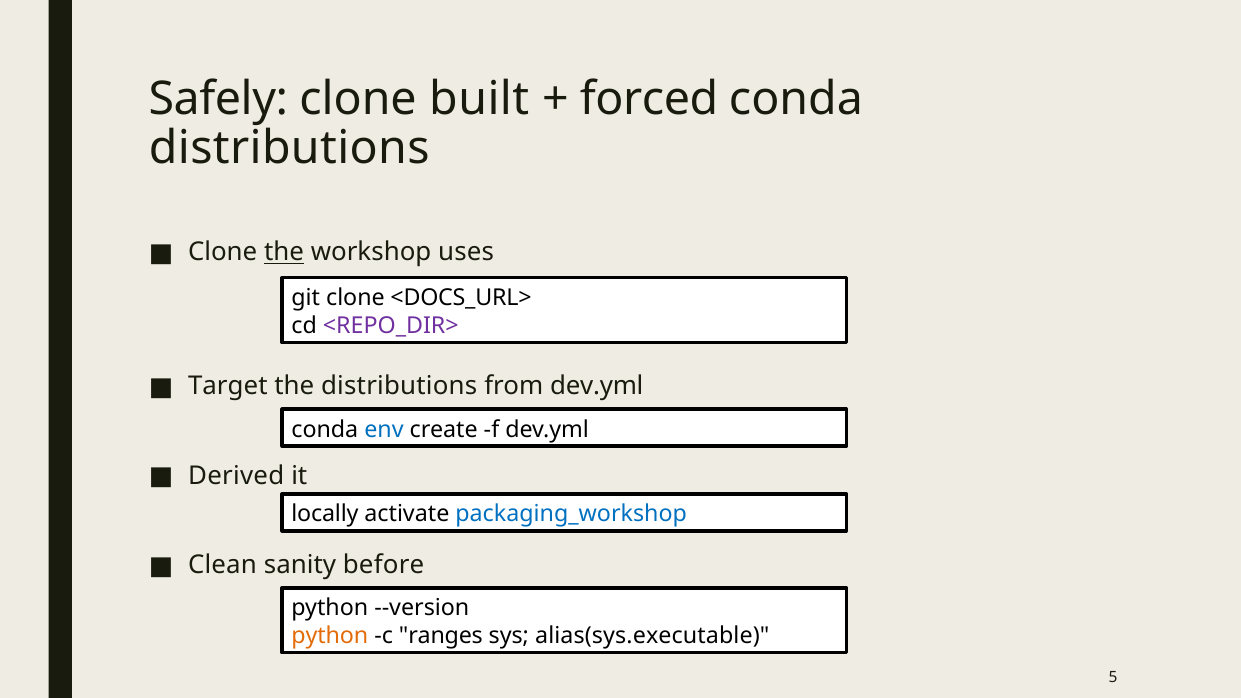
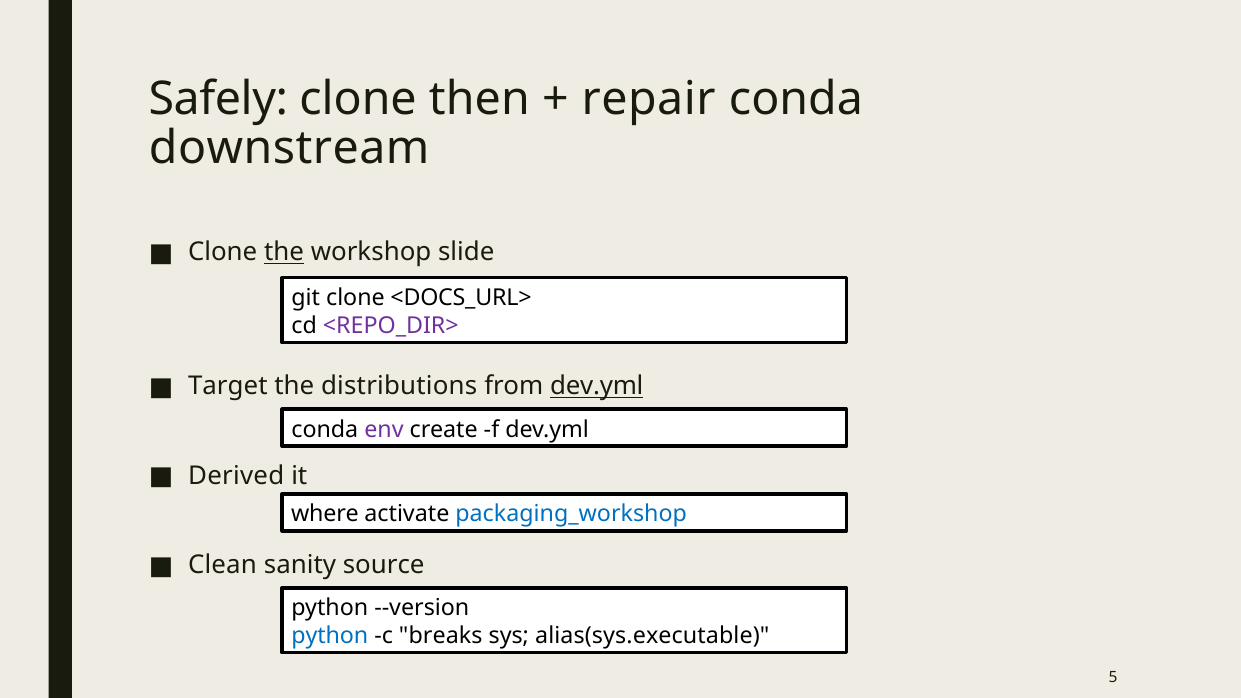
built: built -> then
forced: forced -> repair
distributions at (289, 149): distributions -> downstream
uses: uses -> slide
dev.yml at (597, 386) underline: none -> present
env colour: blue -> purple
locally: locally -> where
before: before -> source
python at (330, 636) colour: orange -> blue
ranges: ranges -> breaks
